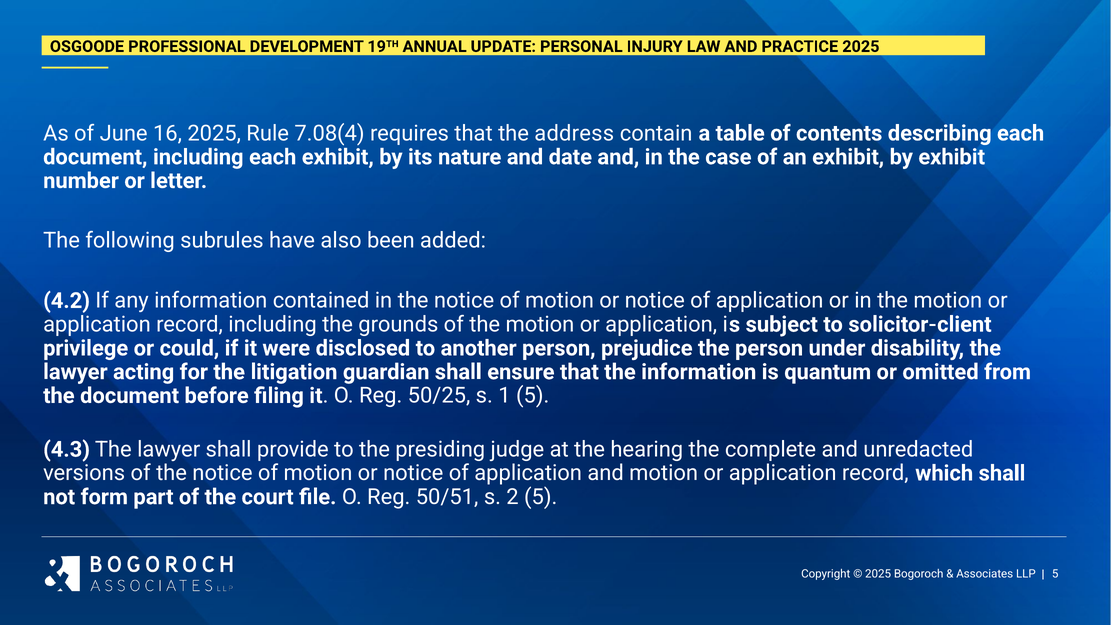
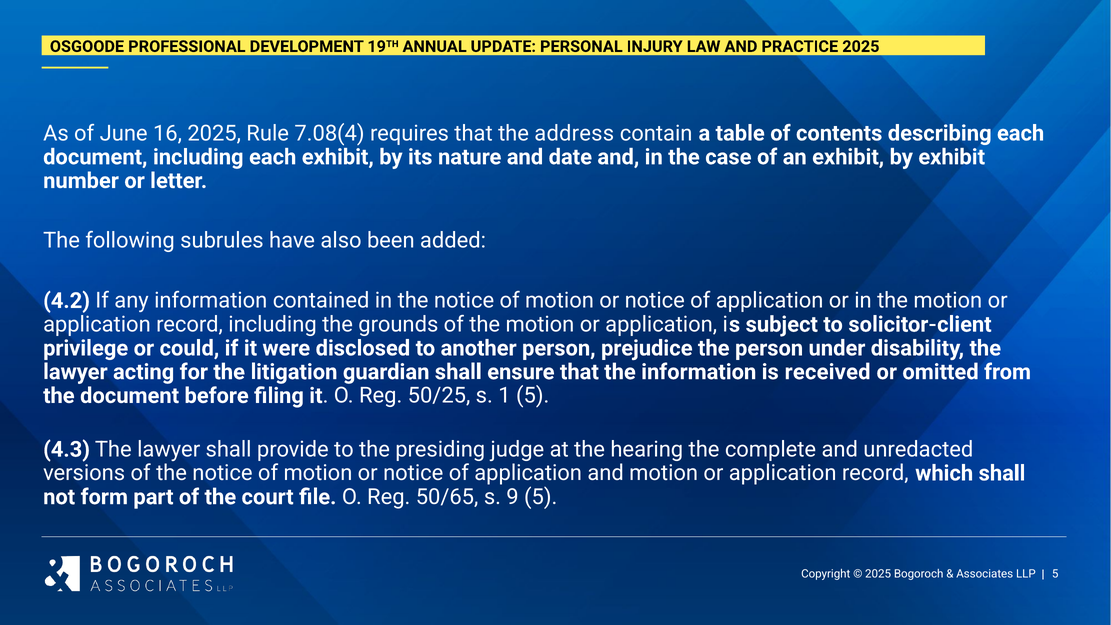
quantum: quantum -> received
50/51: 50/51 -> 50/65
2: 2 -> 9
